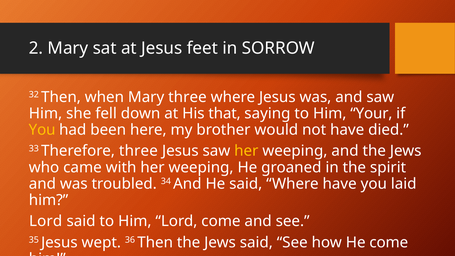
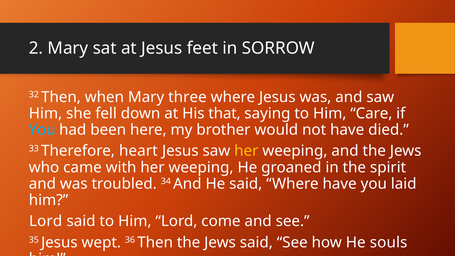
Your: Your -> Care
You at (42, 130) colour: yellow -> light blue
Therefore three: three -> heart
He come: come -> souls
